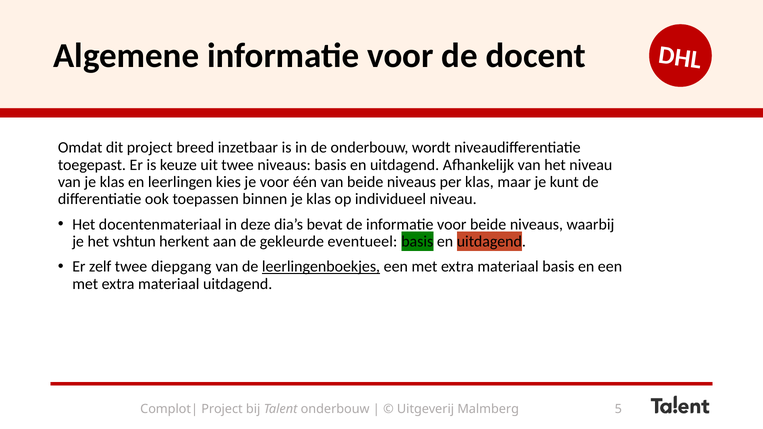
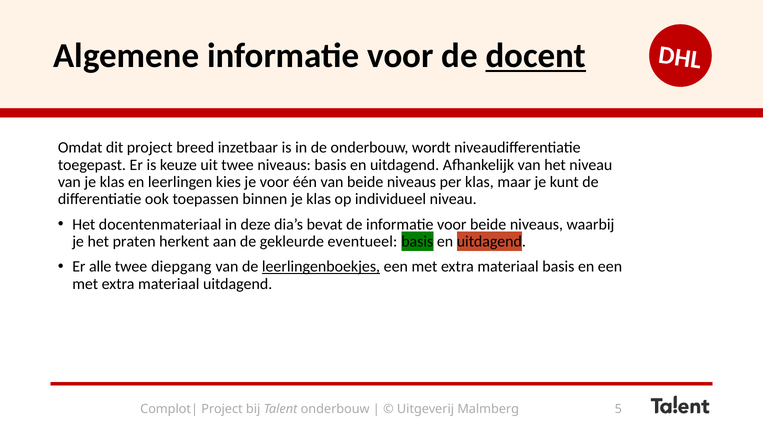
docent underline: none -> present
vshtun: vshtun -> praten
zelf: zelf -> alle
